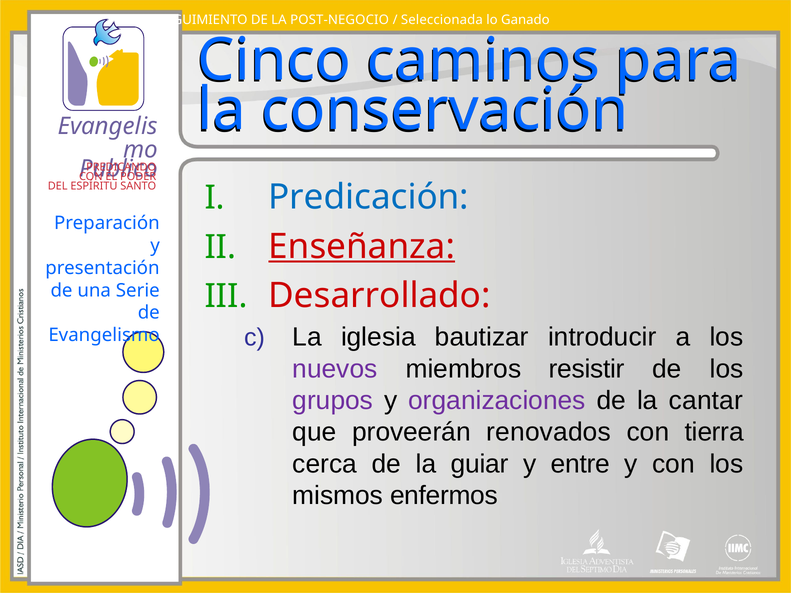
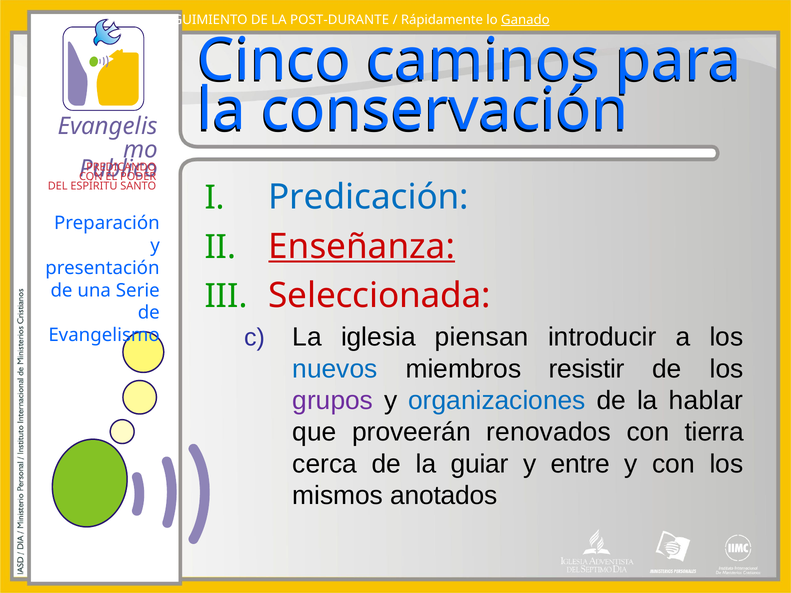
POST-NEGOCIO: POST-NEGOCIO -> POST-DURANTE
Seleccionada: Seleccionada -> Rápidamente
Ganado underline: none -> present
Desarrollado: Desarrollado -> Seleccionada
bautizar: bautizar -> piensan
nuevos colour: purple -> blue
organizaciones colour: purple -> blue
cantar: cantar -> hablar
enfermos: enfermos -> anotados
